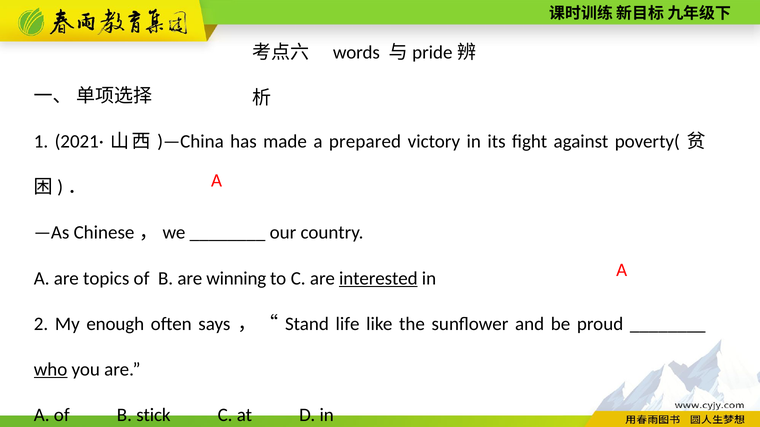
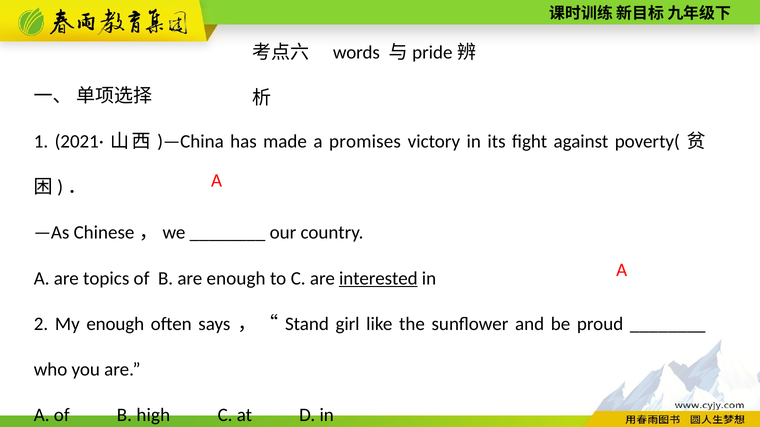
prepared: prepared -> promises
are winning: winning -> enough
life: life -> girl
who underline: present -> none
stick: stick -> high
